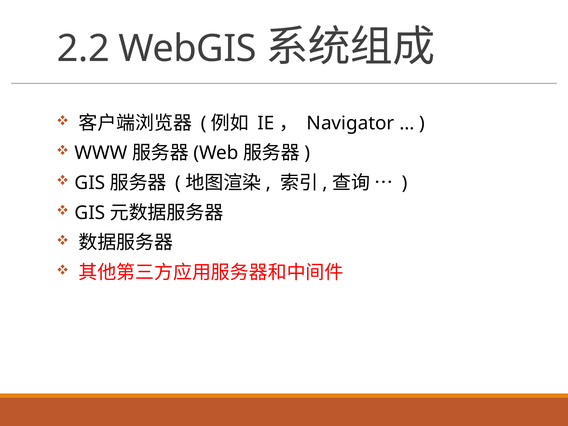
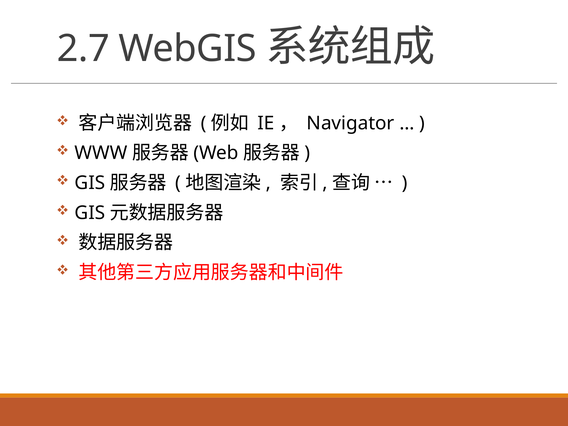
2.2: 2.2 -> 2.7
